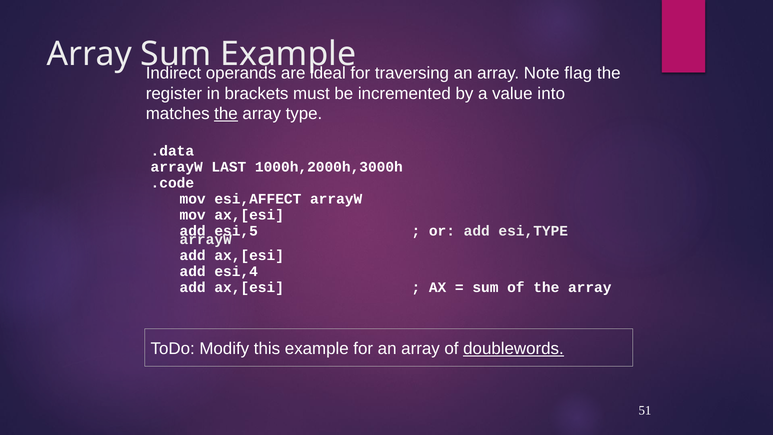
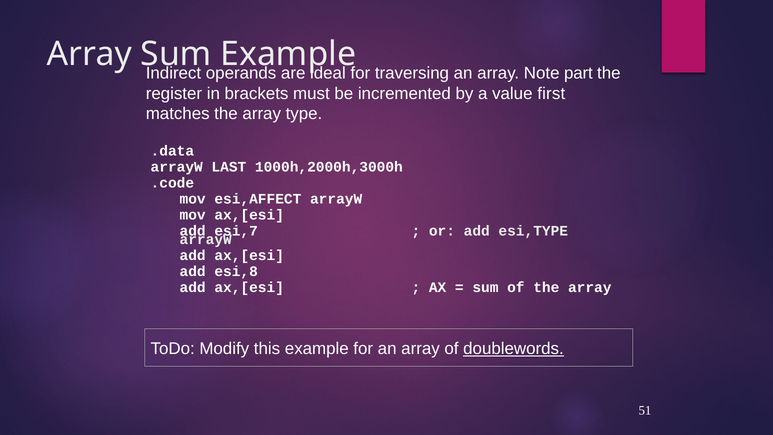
flag: flag -> part
into: into -> first
the at (226, 114) underline: present -> none
esi,5: esi,5 -> esi,7
esi,4: esi,4 -> esi,8
